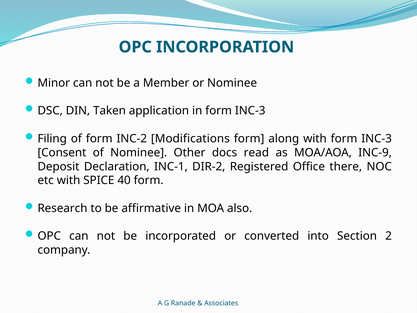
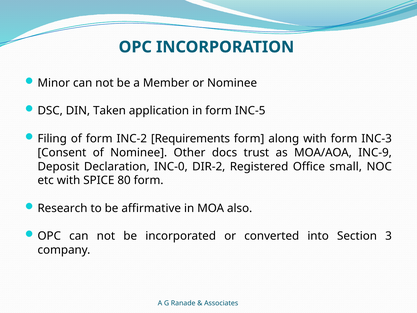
in form INC-3: INC-3 -> INC-5
Modifications: Modifications -> Requirements
read: read -> trust
INC-1: INC-1 -> INC-0
there: there -> small
40: 40 -> 80
2: 2 -> 3
